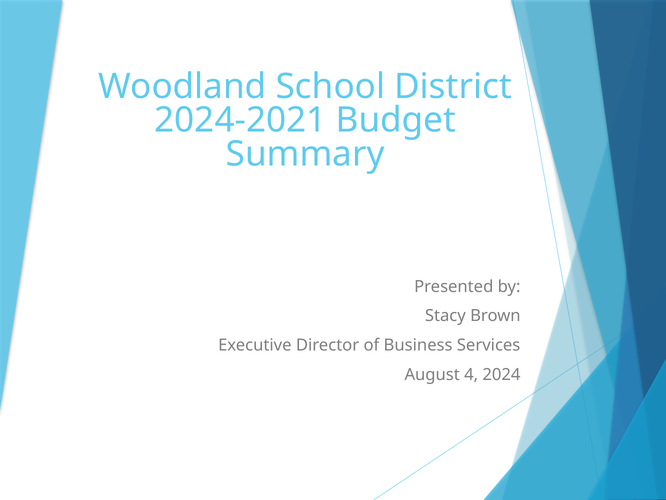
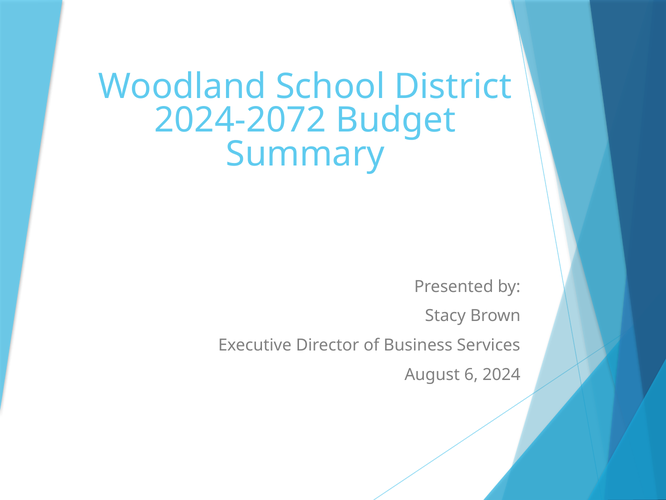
2024-2021: 2024-2021 -> 2024-2072
4: 4 -> 6
